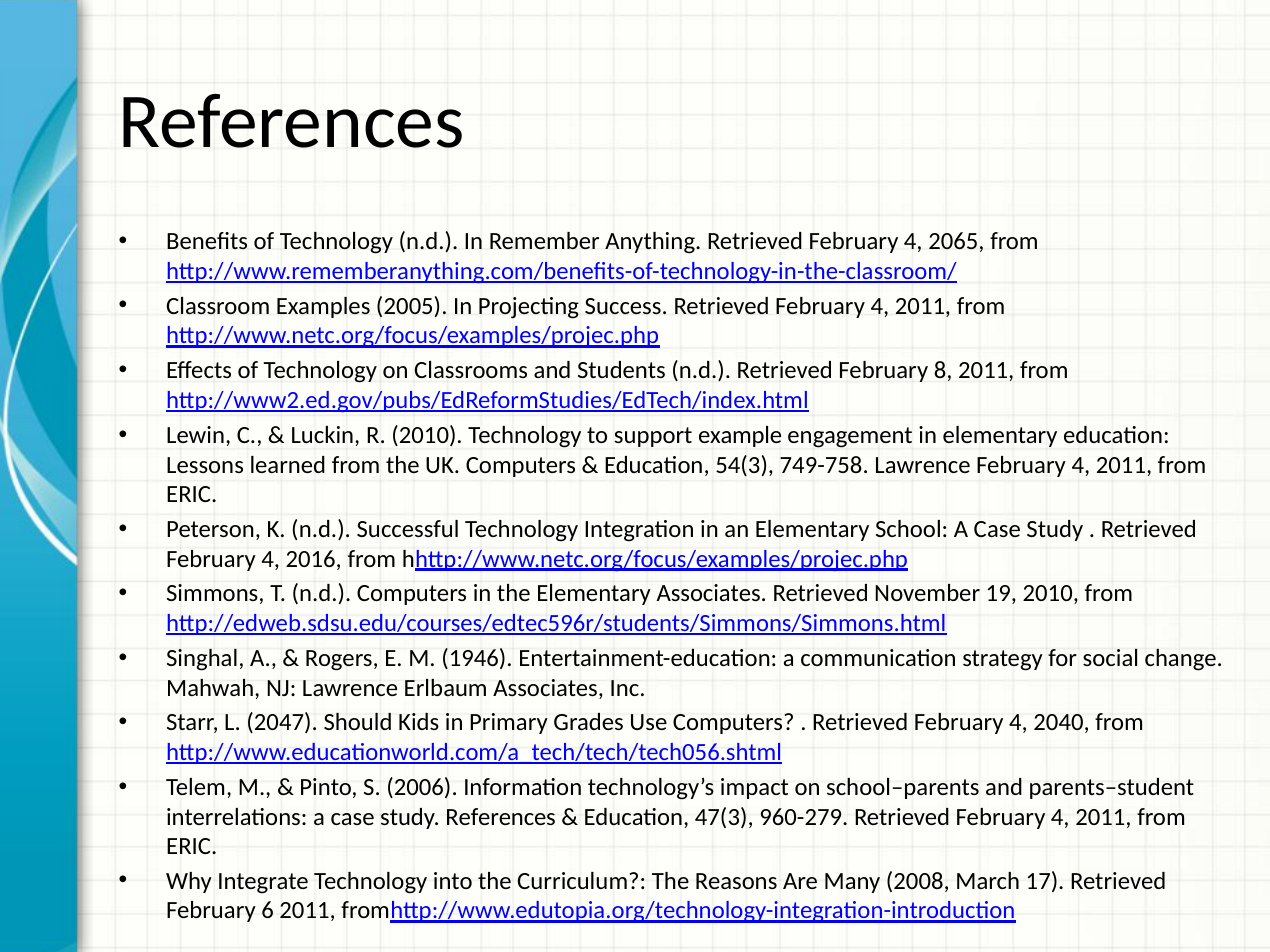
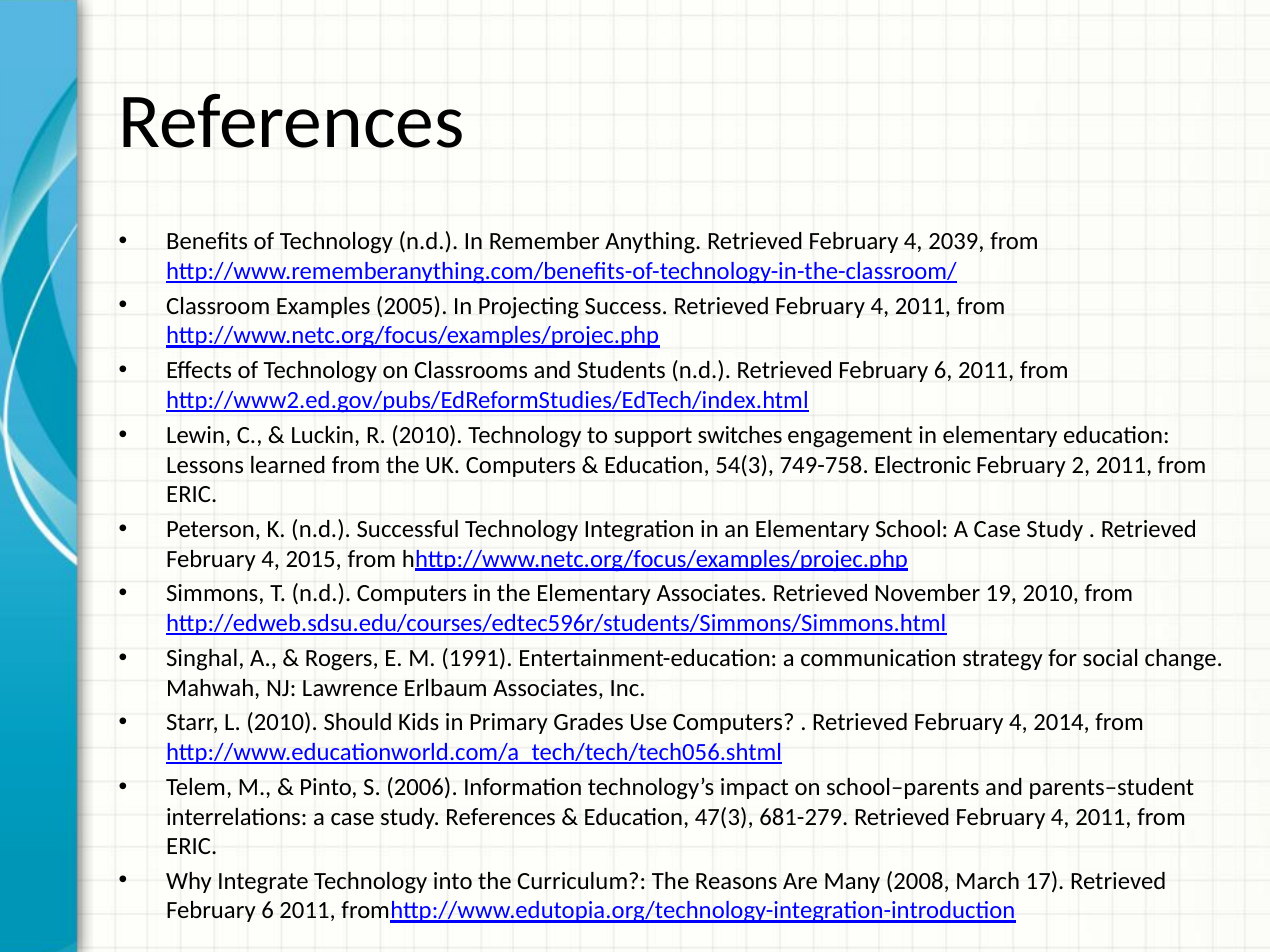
2065: 2065 -> 2039
n.d Retrieved February 8: 8 -> 6
example: example -> switches
749-758 Lawrence: Lawrence -> Electronic
4 at (1081, 465): 4 -> 2
2016: 2016 -> 2015
1946: 1946 -> 1991
L 2047: 2047 -> 2010
2040: 2040 -> 2014
960-279: 960-279 -> 681-279
